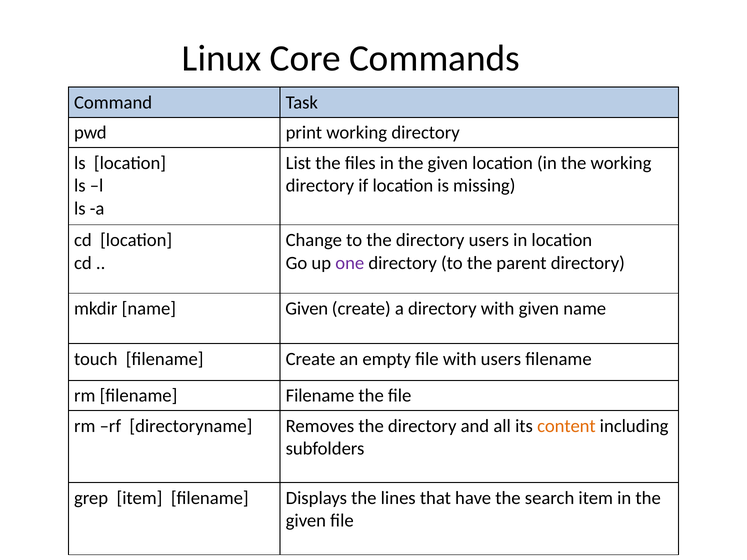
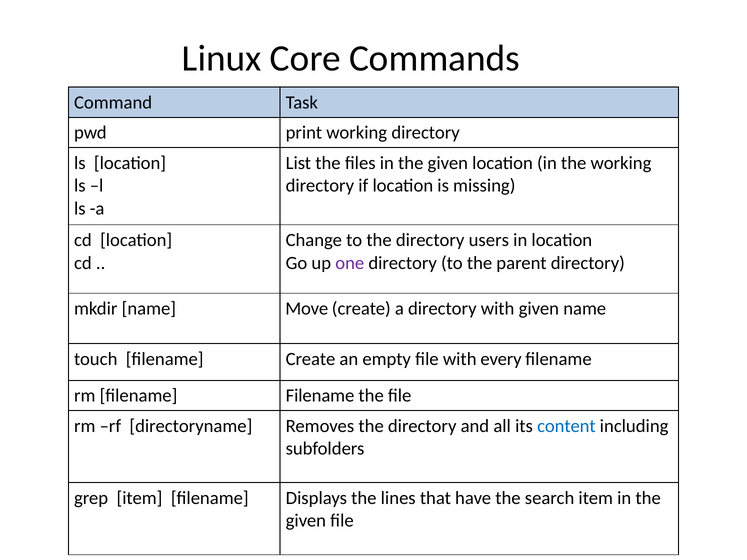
name Given: Given -> Move
with users: users -> every
content colour: orange -> blue
